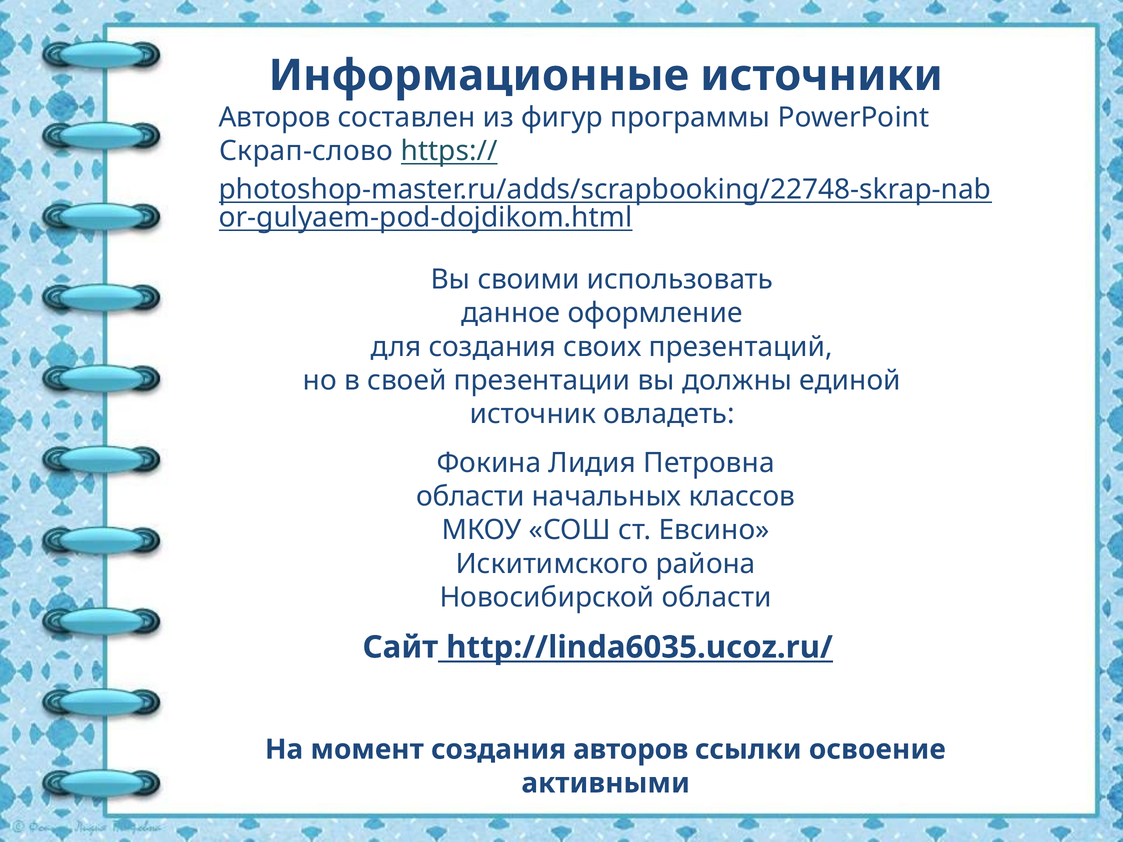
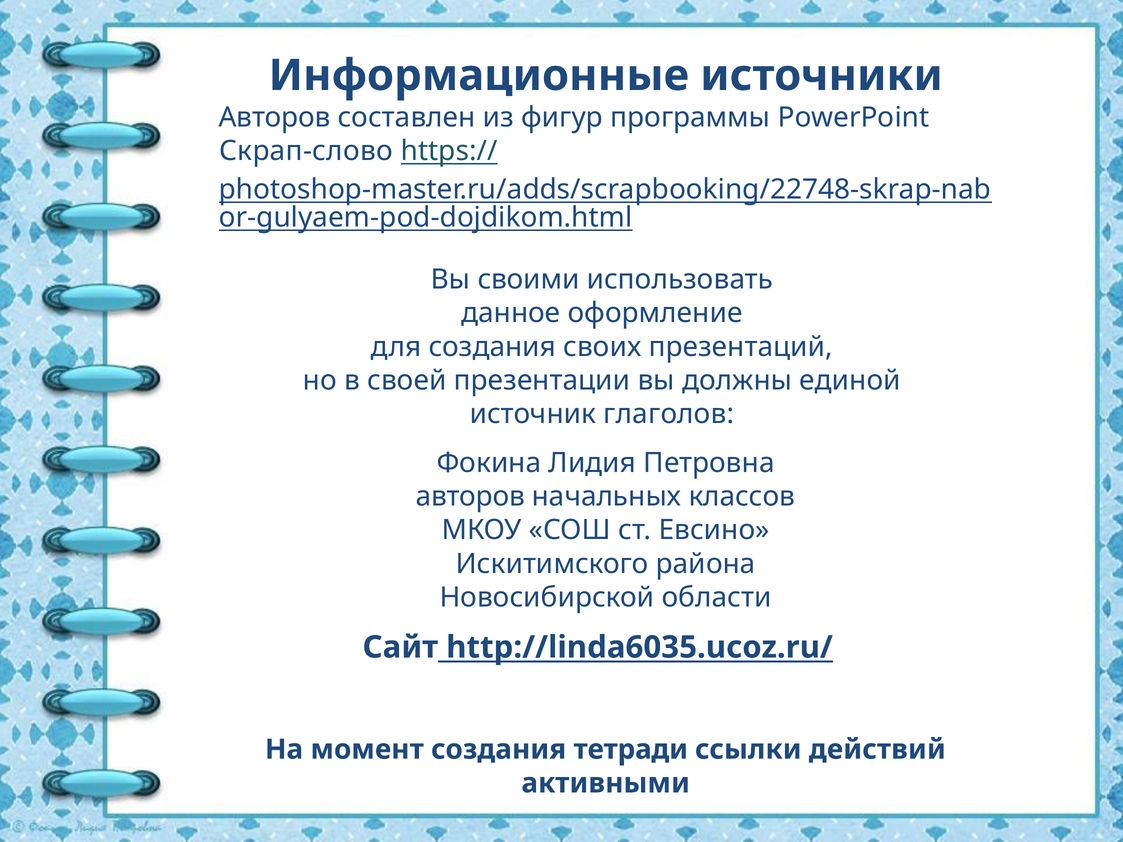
овладеть: овладеть -> глаголов
области at (470, 497): области -> авторов
создания авторов: авторов -> тетради
освоение: освоение -> действий
